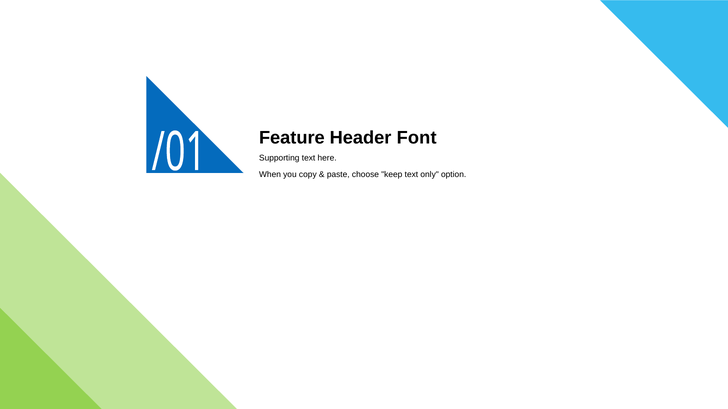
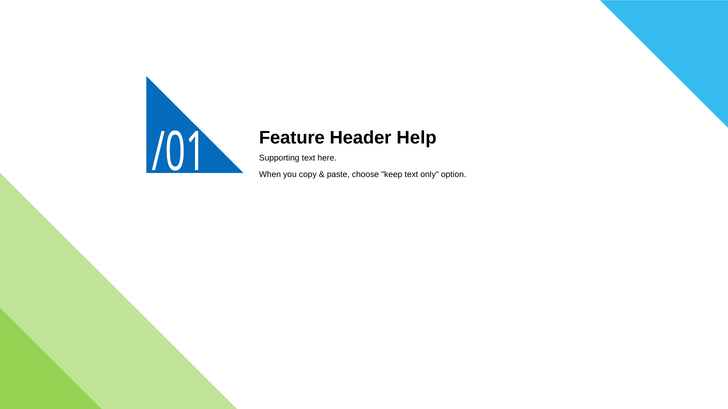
Font: Font -> Help
